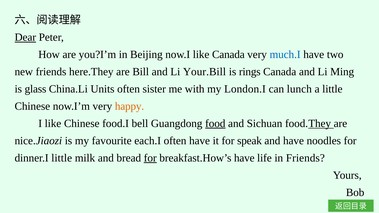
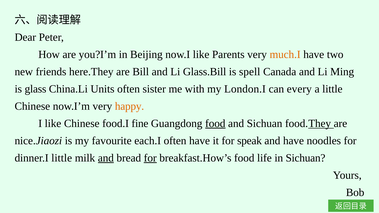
Dear underline: present -> none
like Canada: Canada -> Parents
much.I colour: blue -> orange
Your.Bill: Your.Bill -> Glass.Bill
rings: rings -> spell
lunch: lunch -> every
bell: bell -> fine
and at (106, 158) underline: none -> present
breakfast.How’s have: have -> food
in Friends: Friends -> Sichuan
